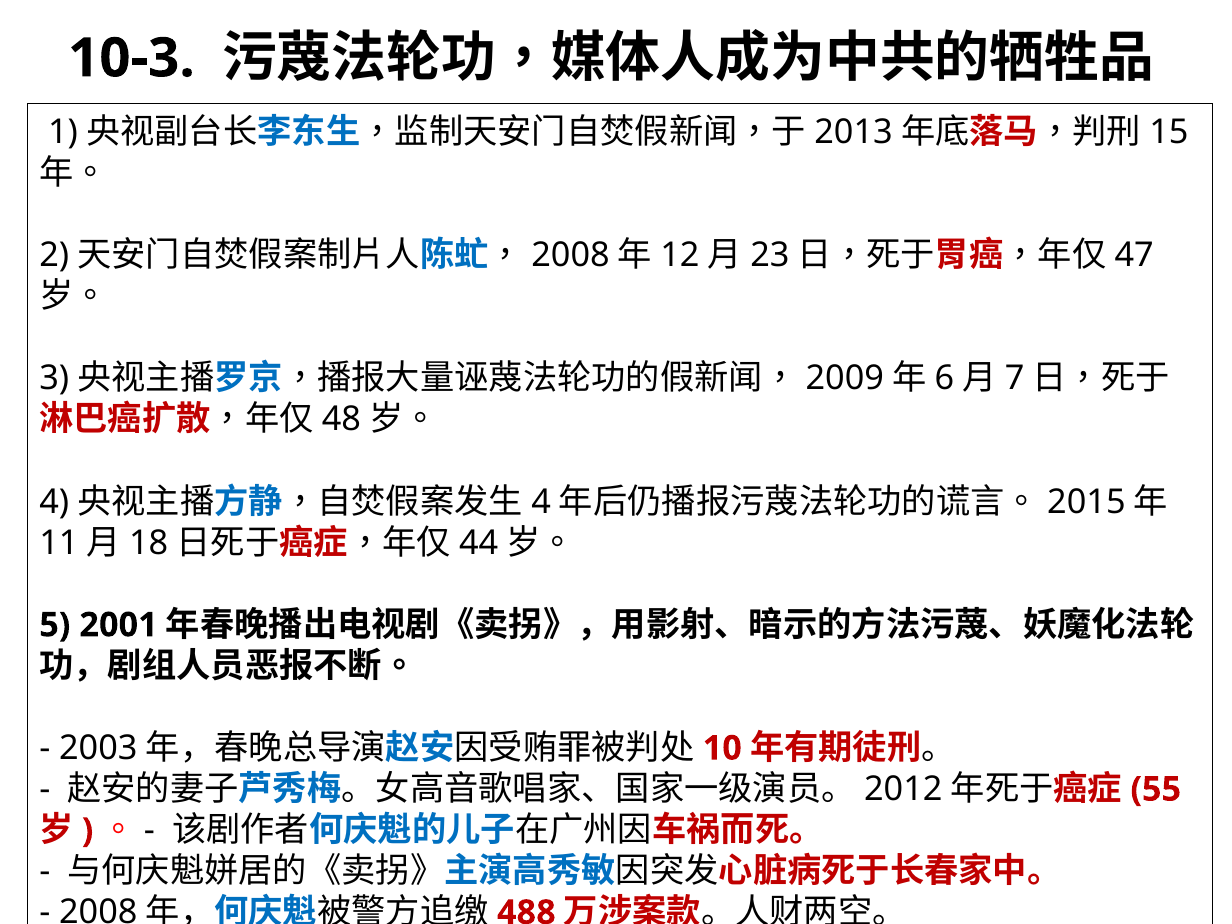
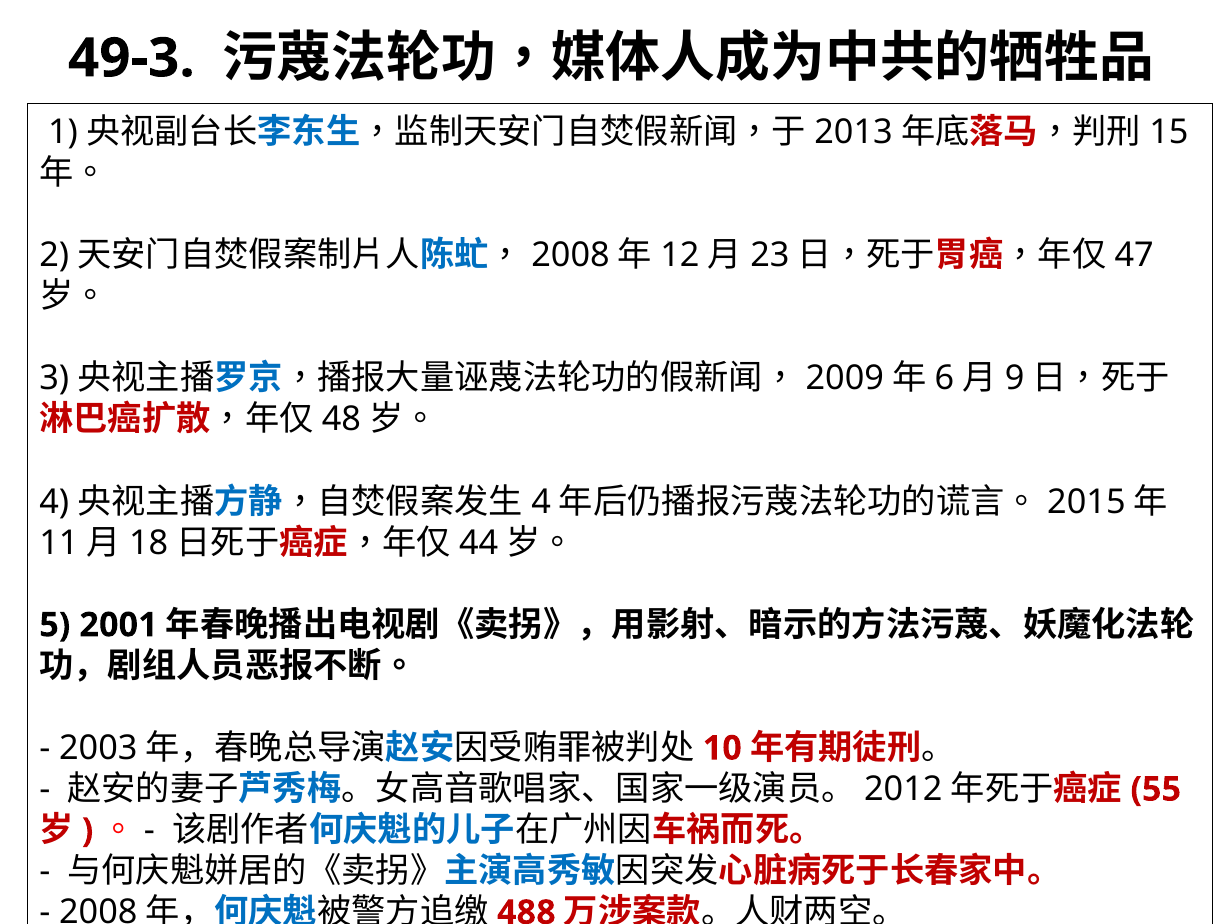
10-3: 10-3 -> 49-3
7: 7 -> 9
